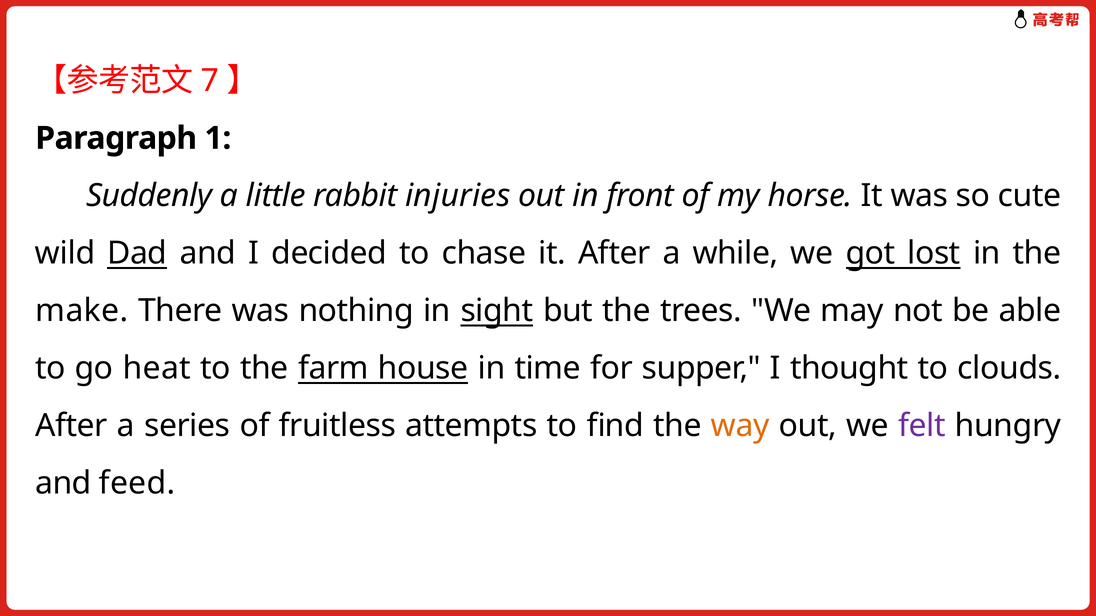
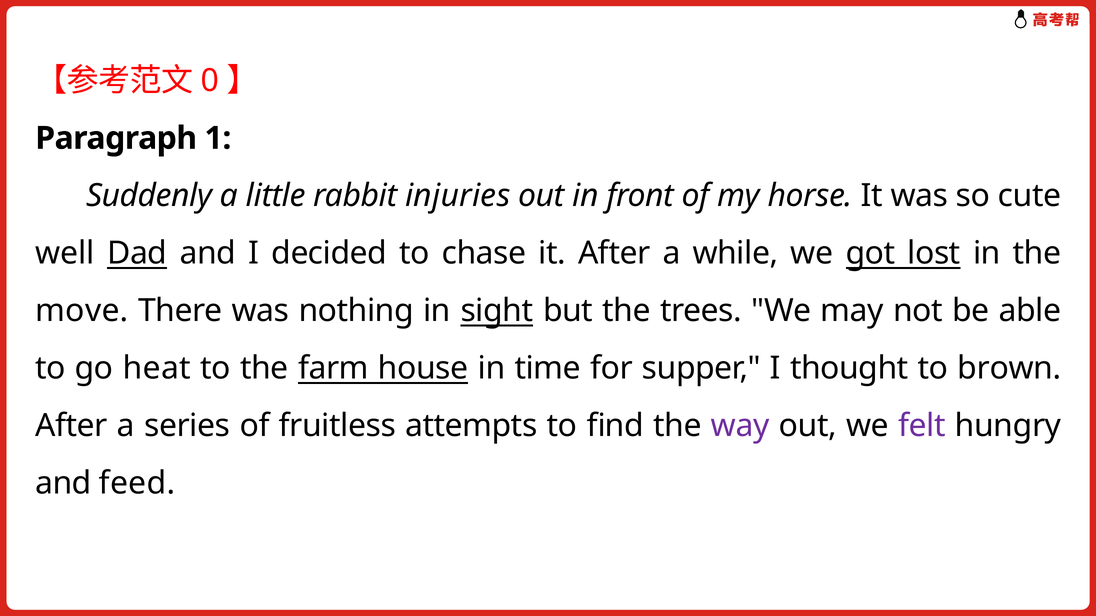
7: 7 -> 0
wild: wild -> well
make: make -> move
clouds: clouds -> brown
way colour: orange -> purple
